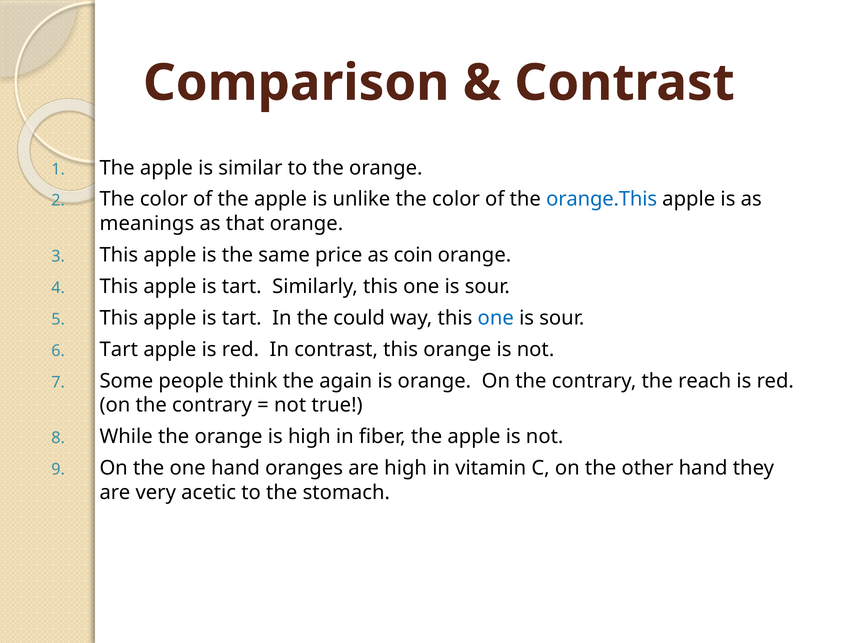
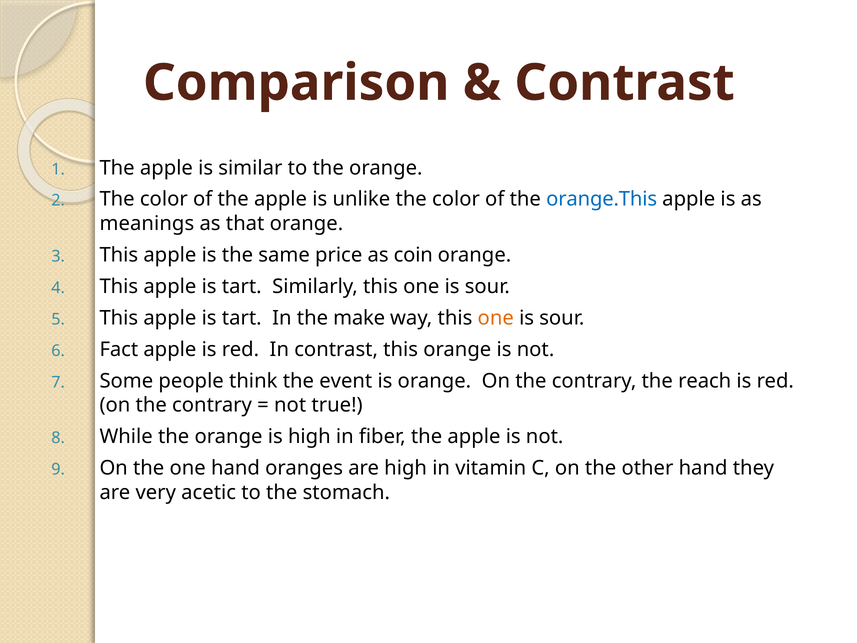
could: could -> make
one at (496, 318) colour: blue -> orange
Tart at (119, 349): Tart -> Fact
again: again -> event
